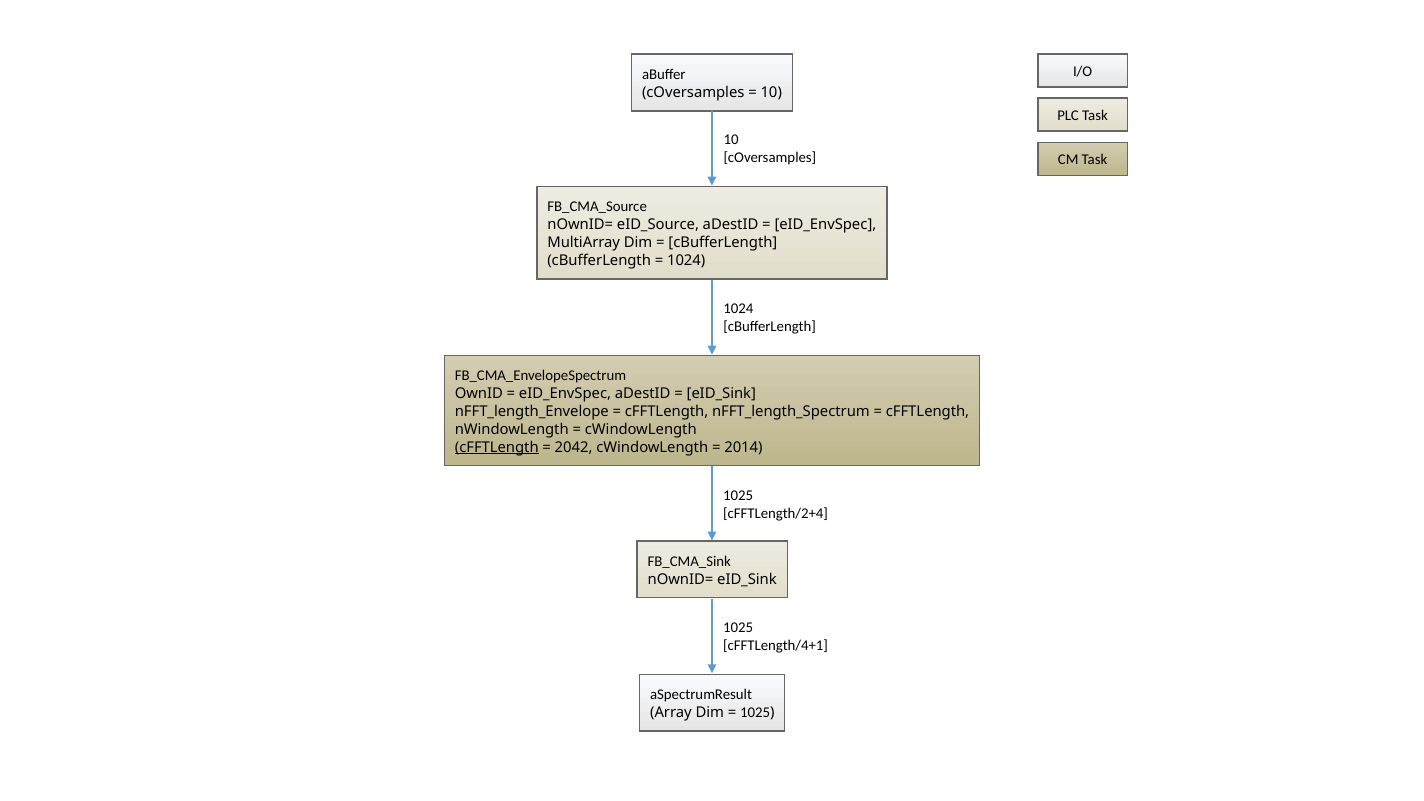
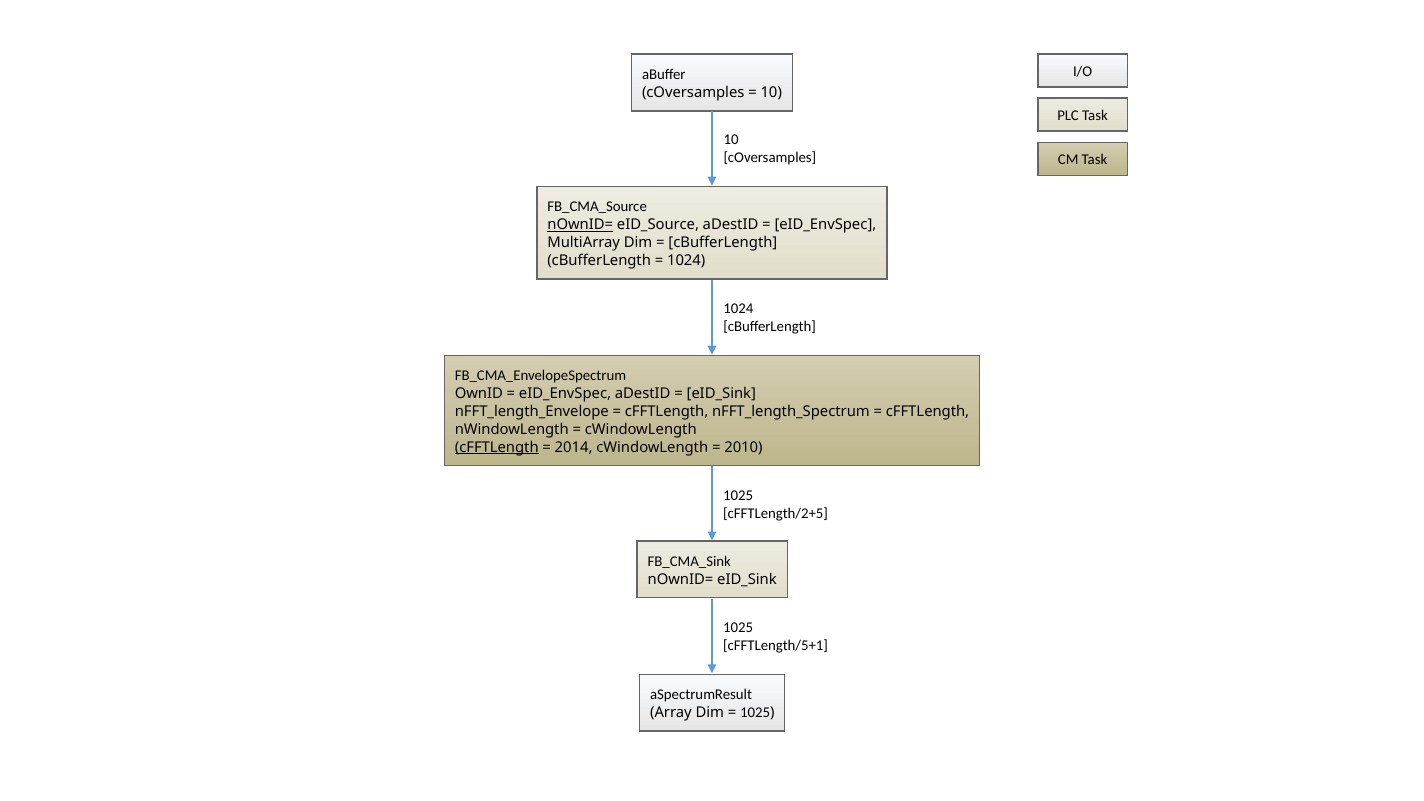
nOwnID= at (580, 225) underline: none -> present
2042: 2042 -> 2014
2014: 2014 -> 2010
cFFTLength/2+4: cFFTLength/2+4 -> cFFTLength/2+5
cFFTLength/4+1: cFFTLength/4+1 -> cFFTLength/5+1
